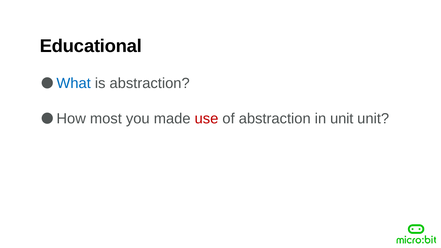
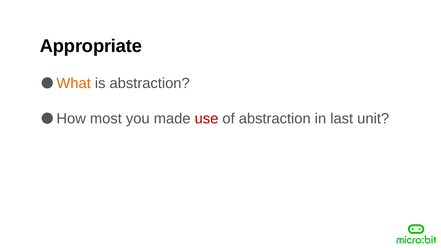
Educational: Educational -> Appropriate
What colour: blue -> orange
in unit: unit -> last
